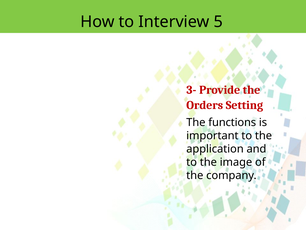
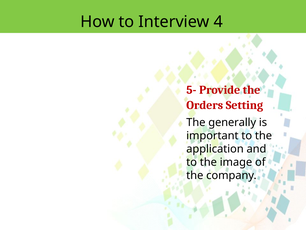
5: 5 -> 4
3-: 3- -> 5-
functions: functions -> generally
